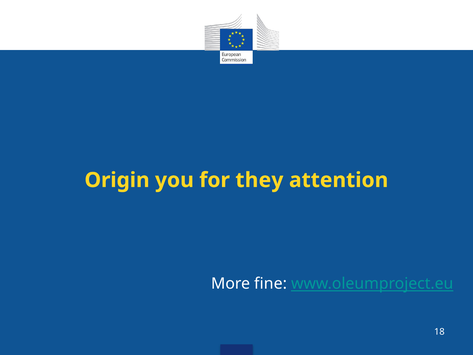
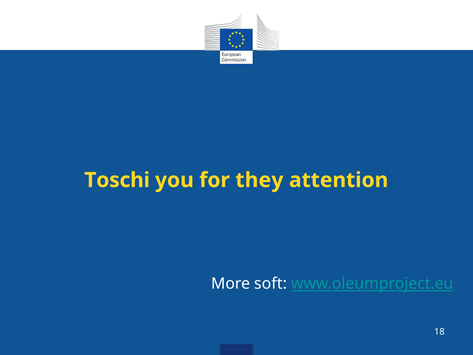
Origin: Origin -> Toschi
fine: fine -> soft
